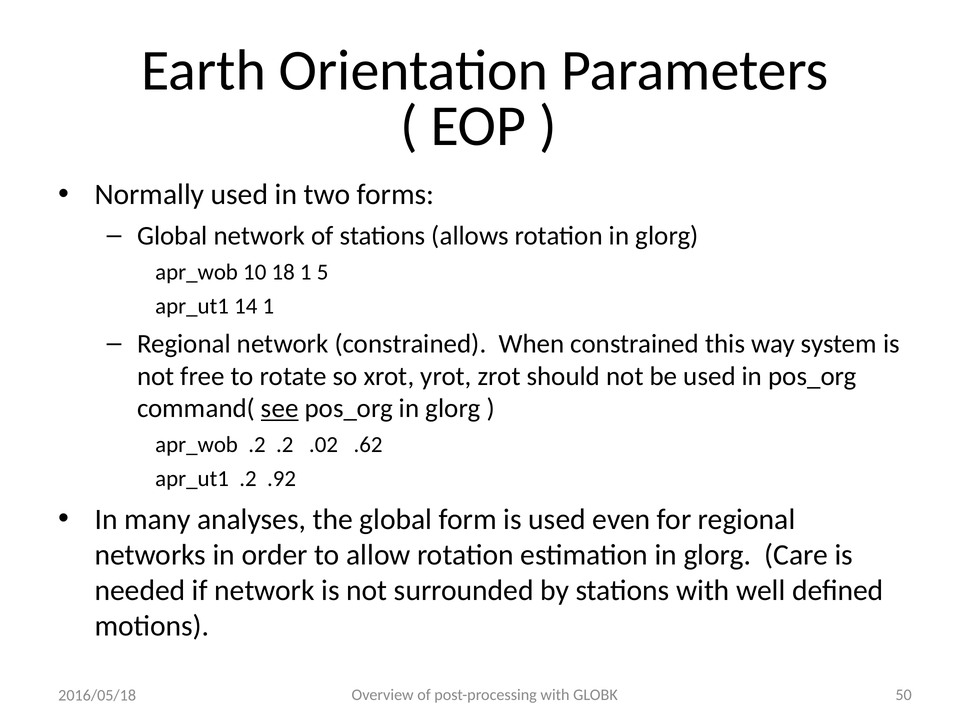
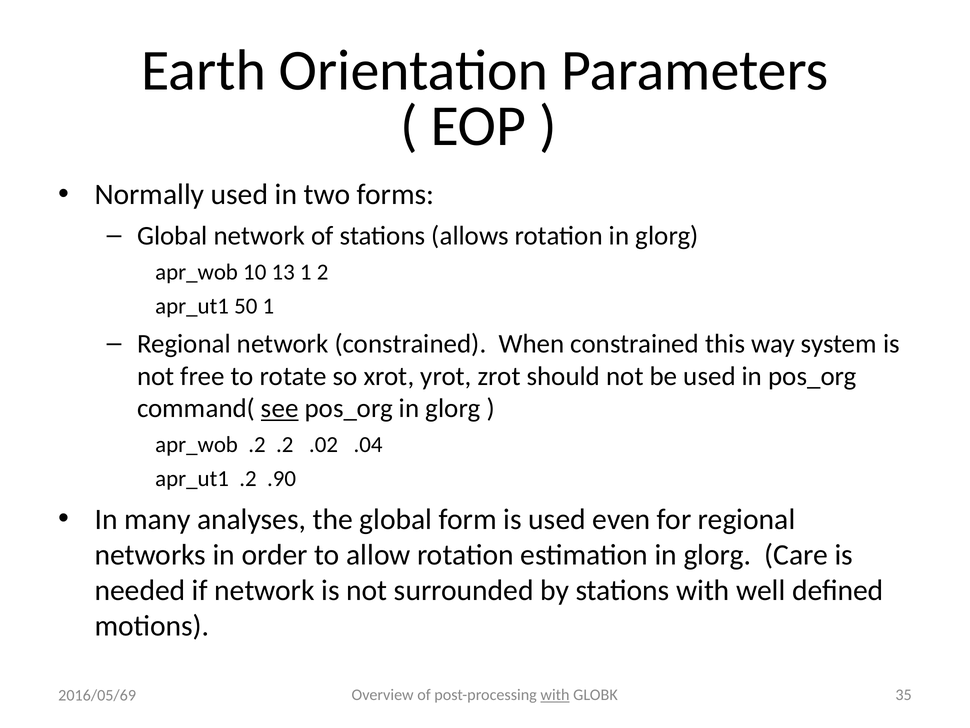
18: 18 -> 13
5: 5 -> 2
14: 14 -> 50
.62: .62 -> .04
.92: .92 -> .90
with at (555, 695) underline: none -> present
50: 50 -> 35
2016/05/18: 2016/05/18 -> 2016/05/69
